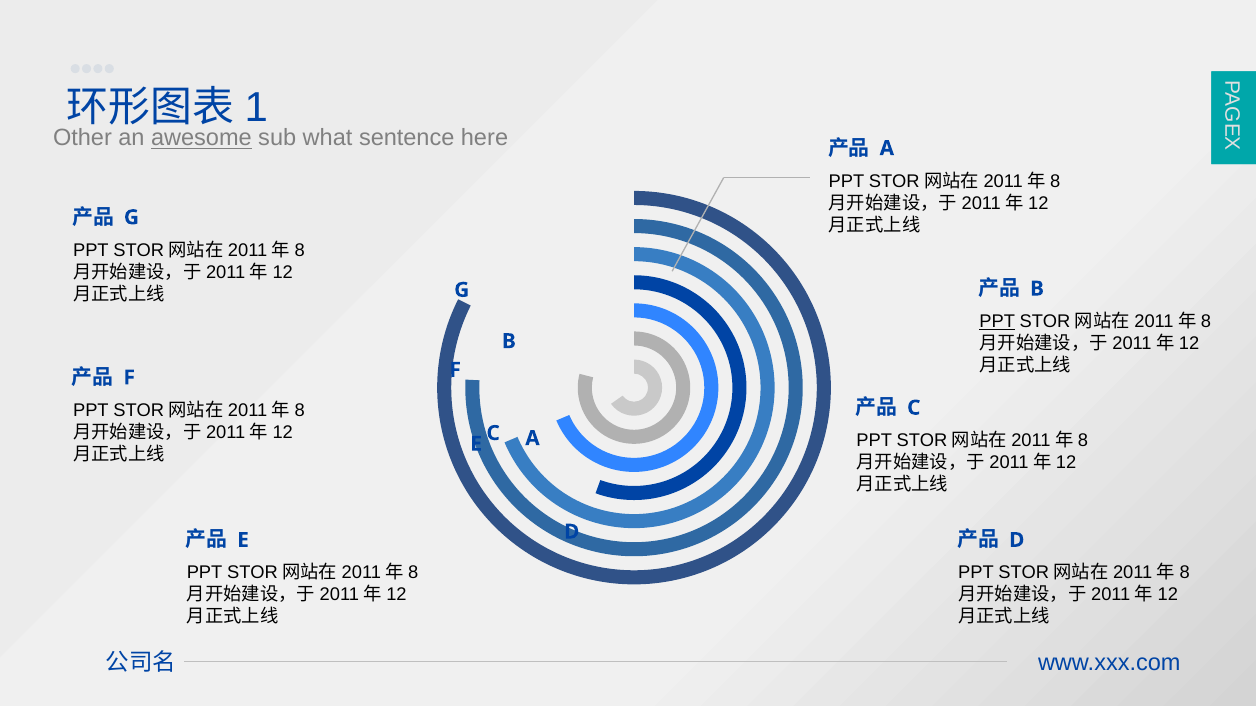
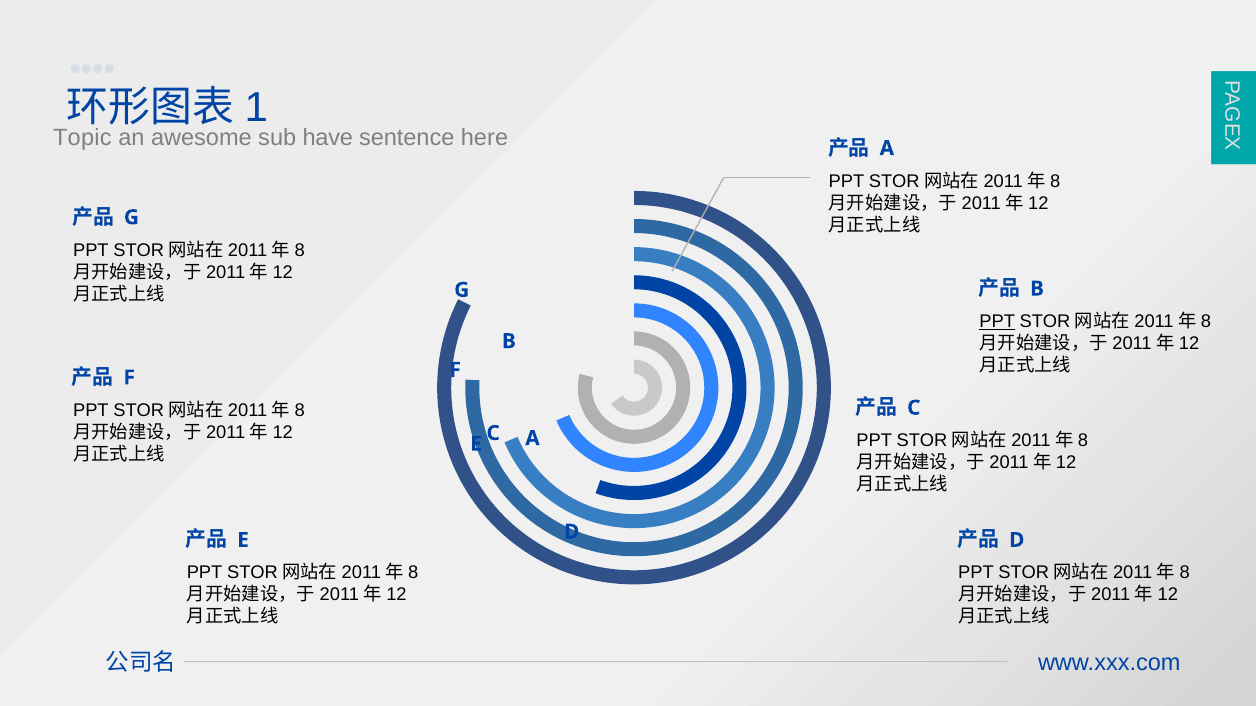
Other: Other -> Topic
awesome underline: present -> none
what: what -> have
